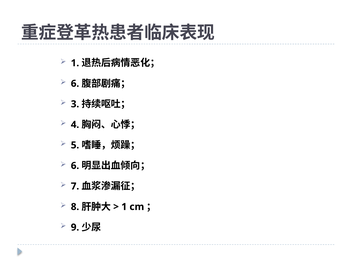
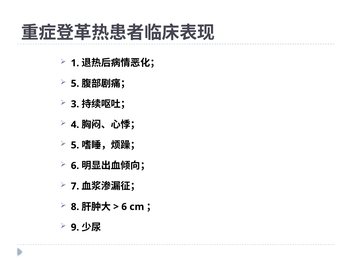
6 at (75, 84): 6 -> 5
1 at (124, 207): 1 -> 6
